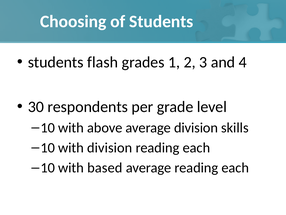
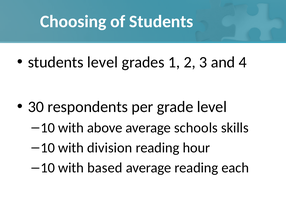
students flash: flash -> level
average division: division -> schools
each at (196, 147): each -> hour
